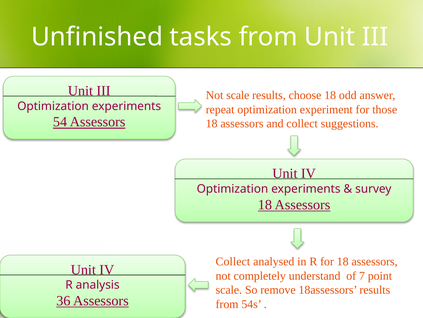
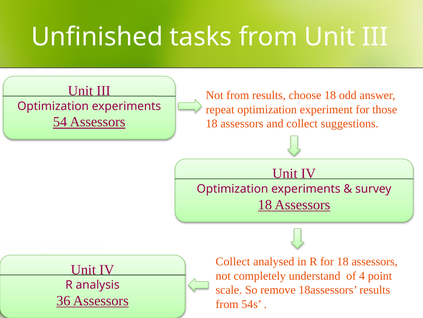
Not scale: scale -> from
7: 7 -> 4
